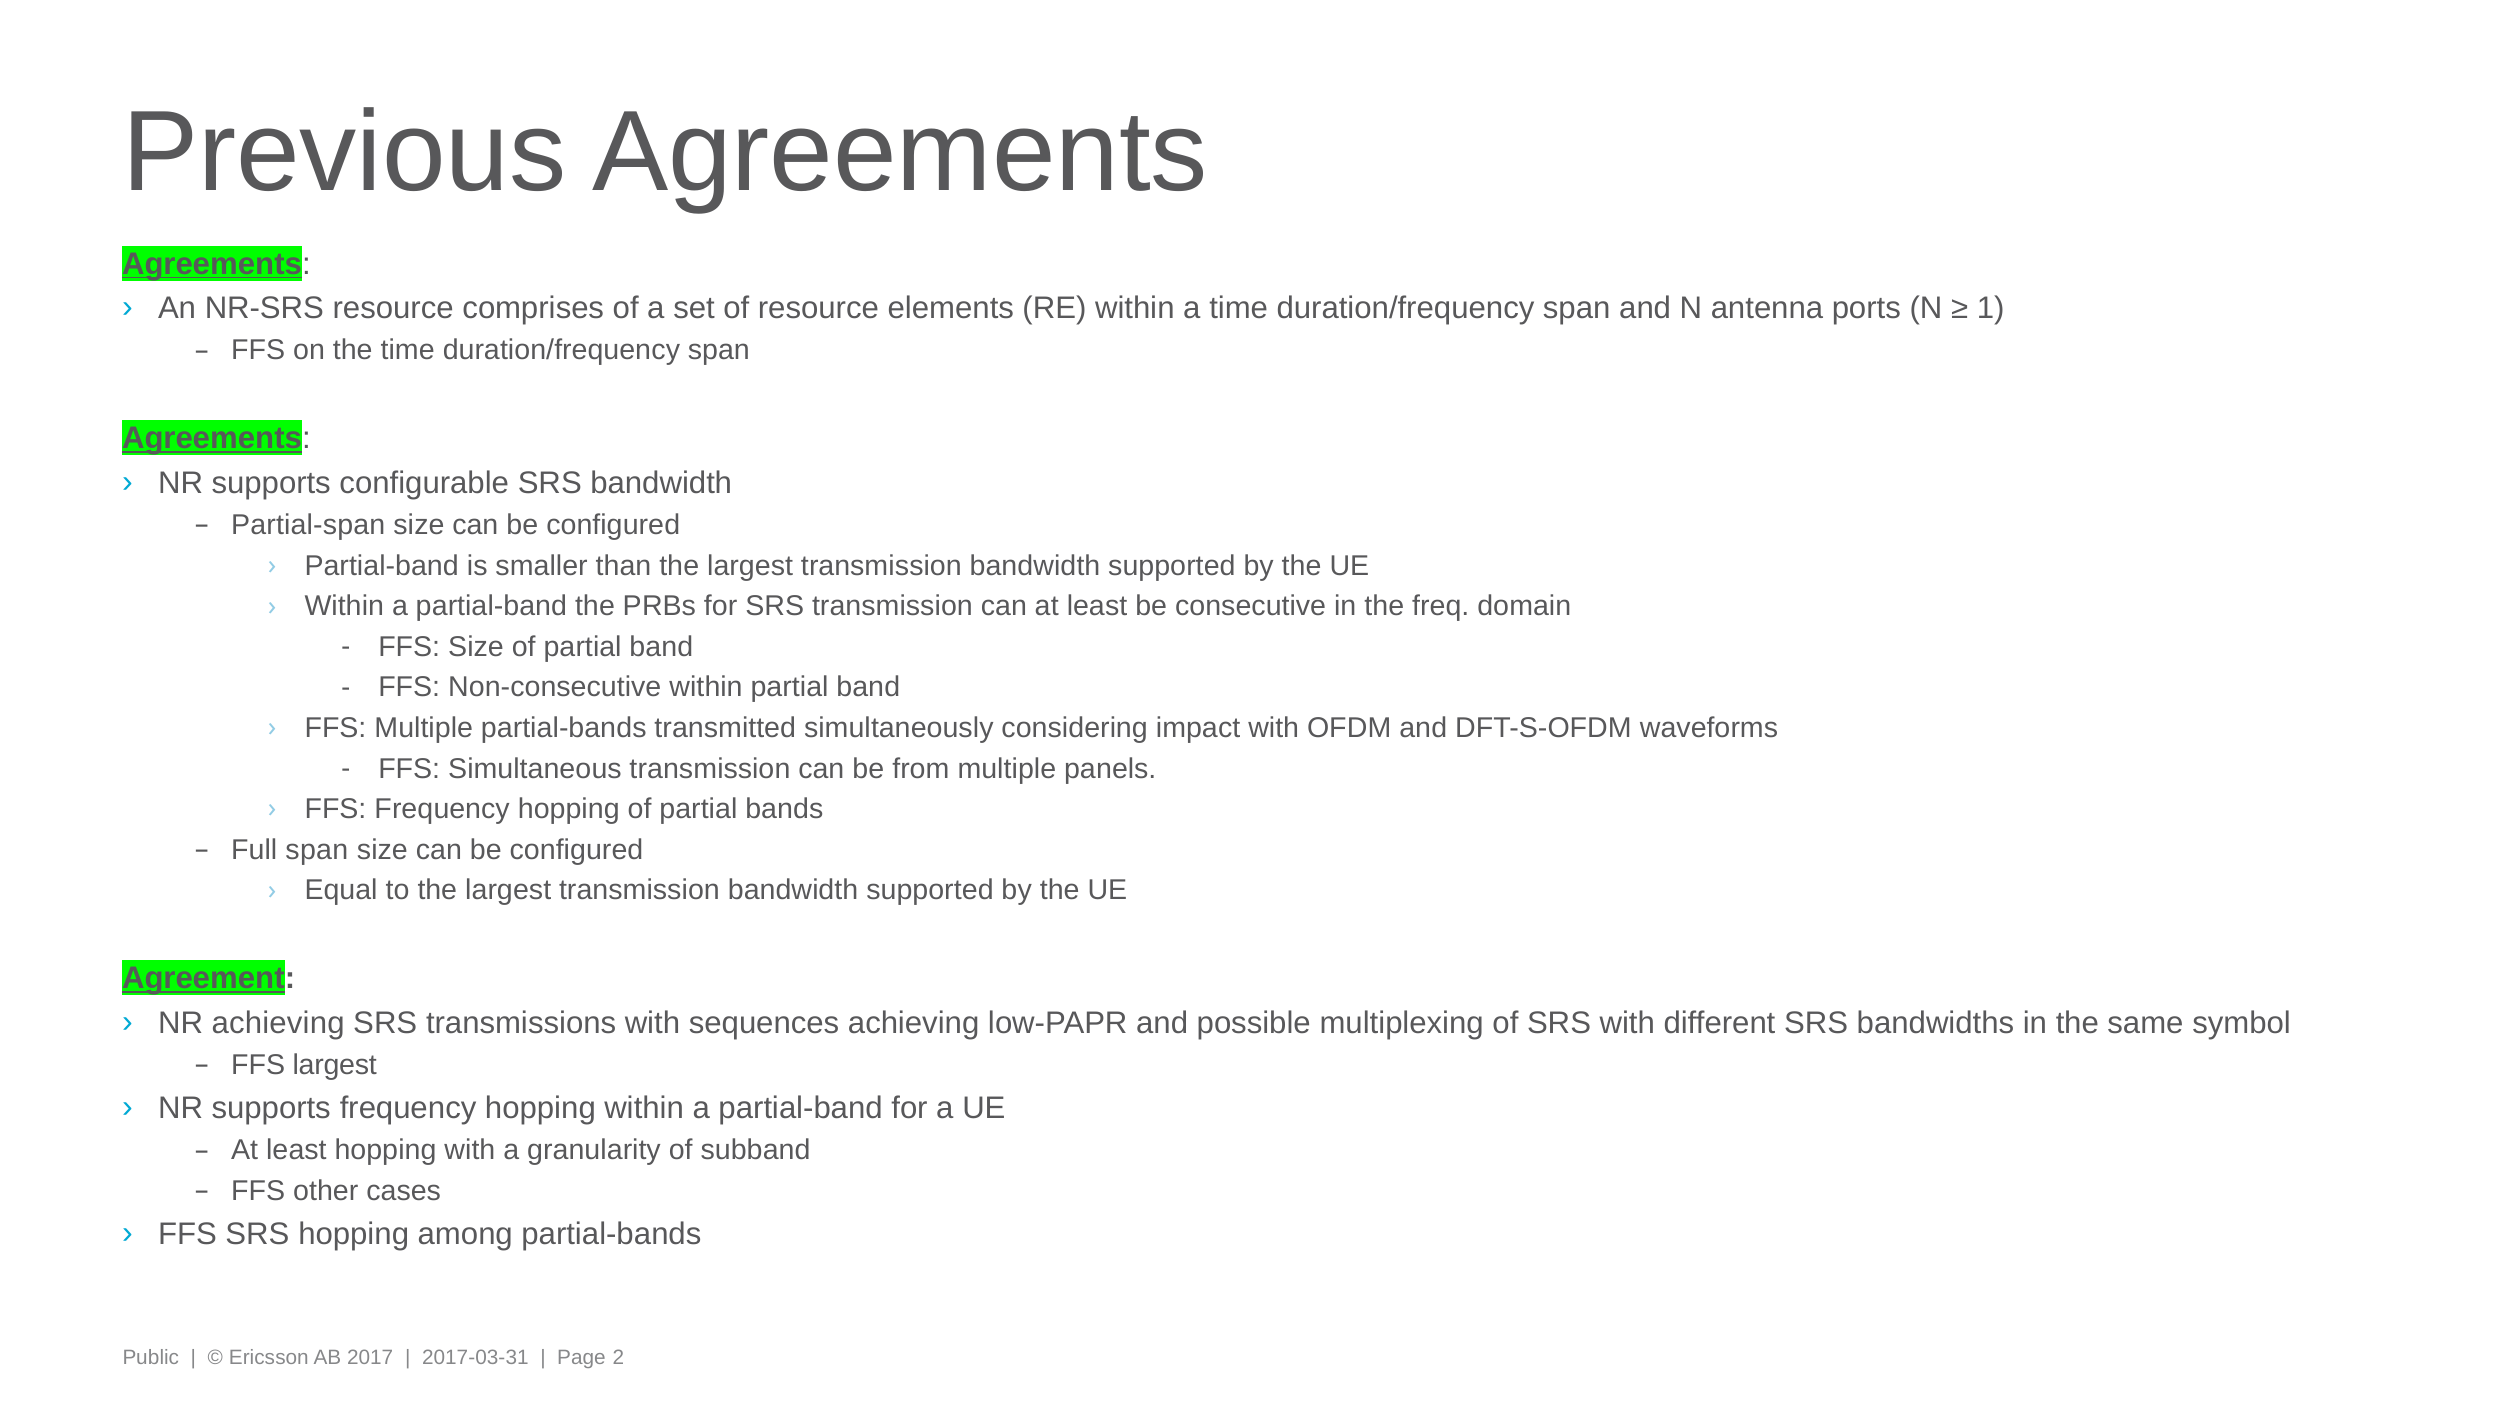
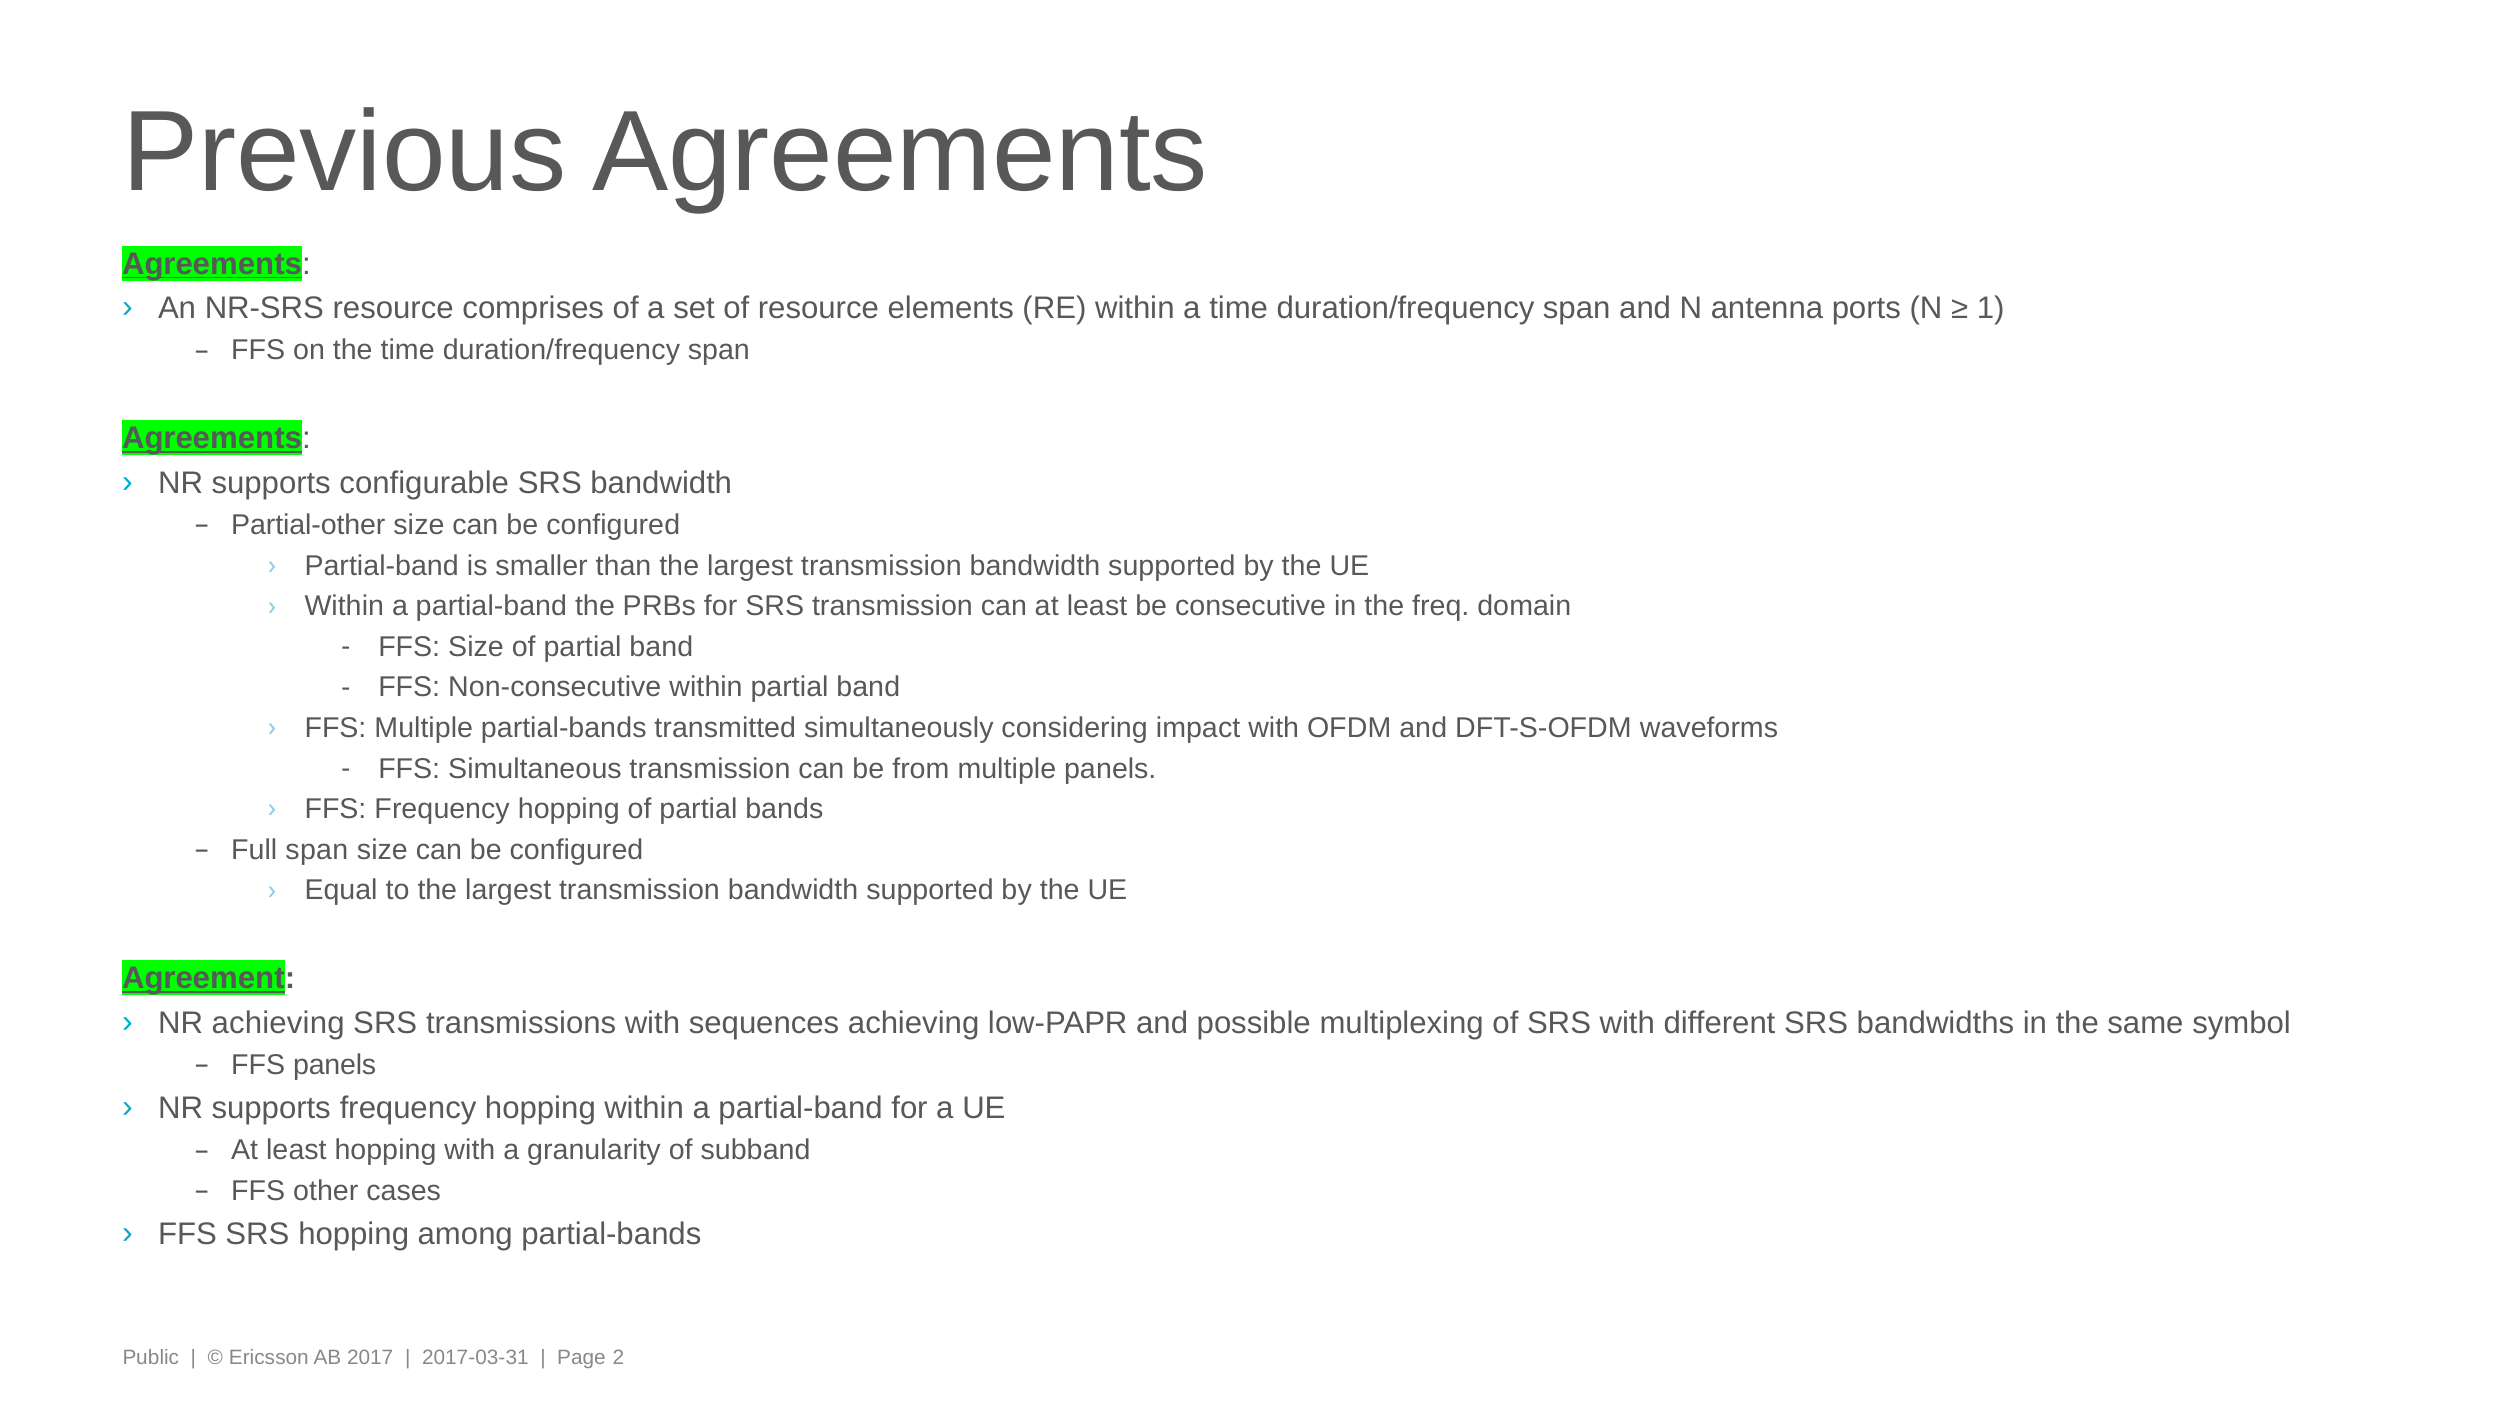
Partial-span: Partial-span -> Partial-other
FFS largest: largest -> panels
